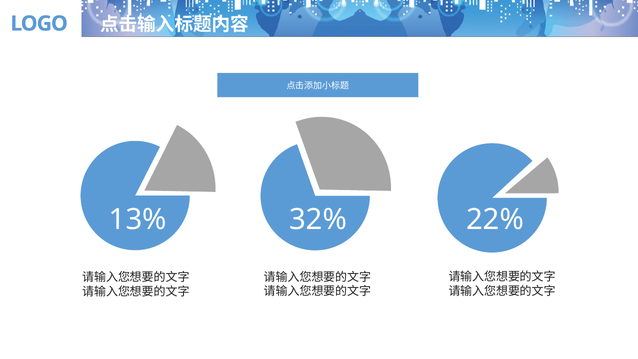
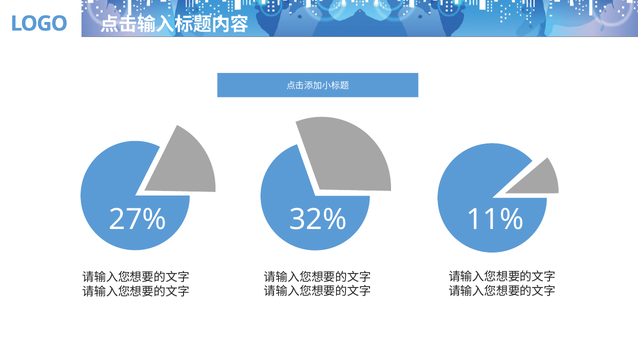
13%: 13% -> 27%
22%: 22% -> 11%
